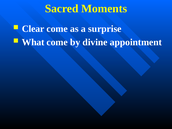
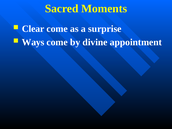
What: What -> Ways
